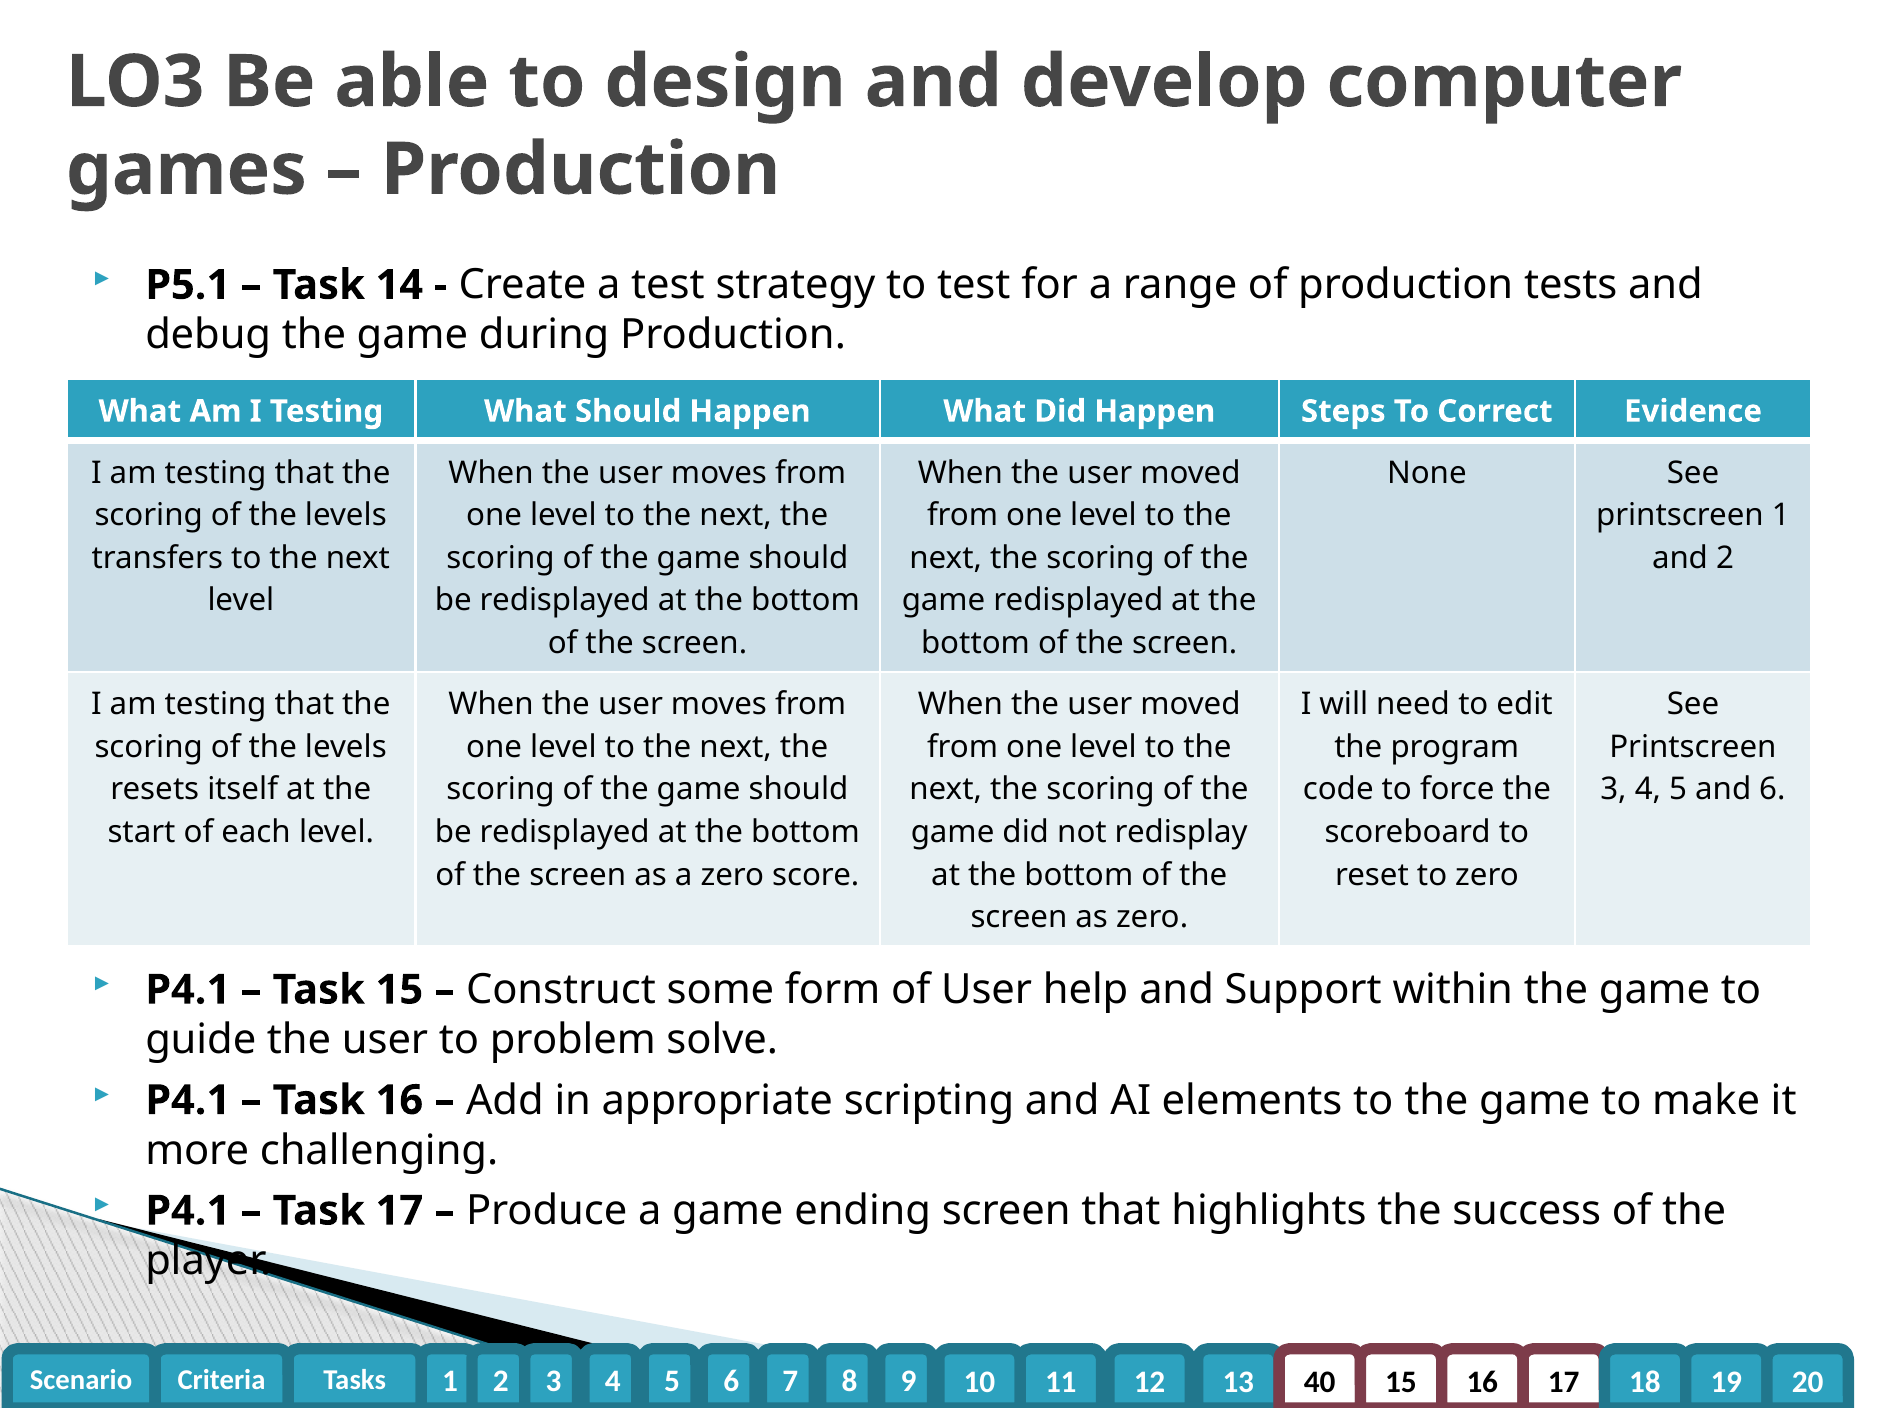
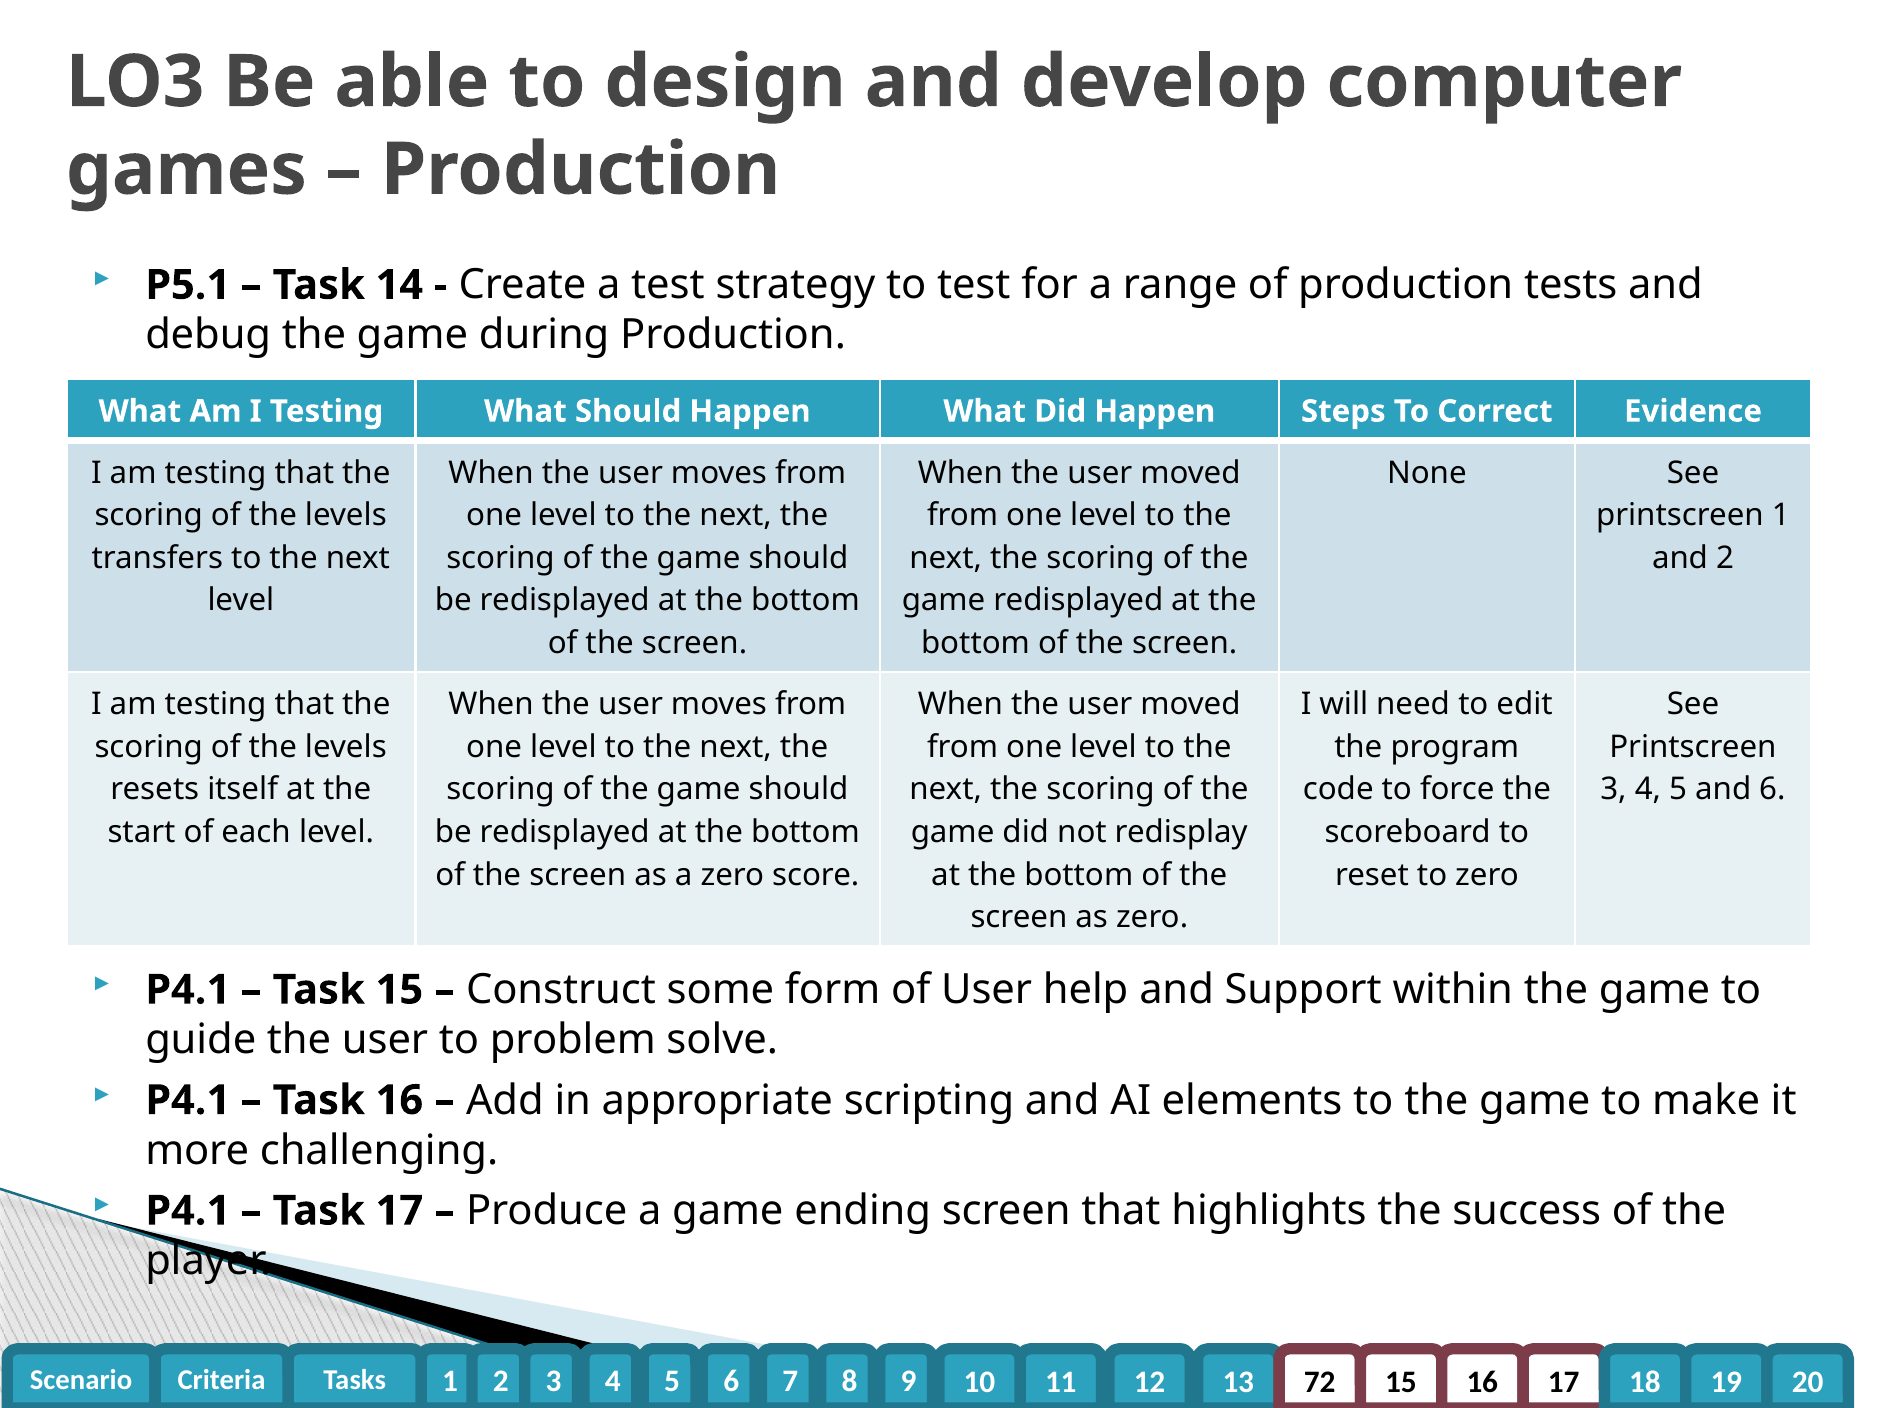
40: 40 -> 72
